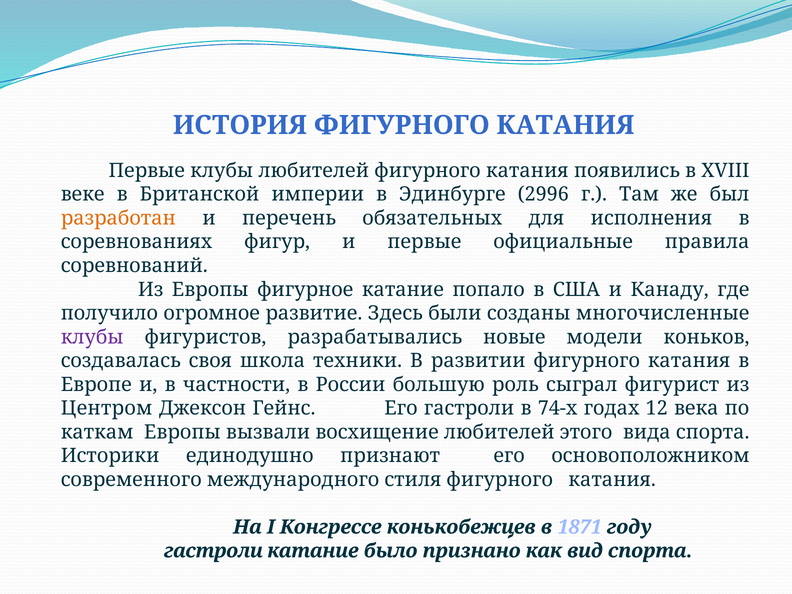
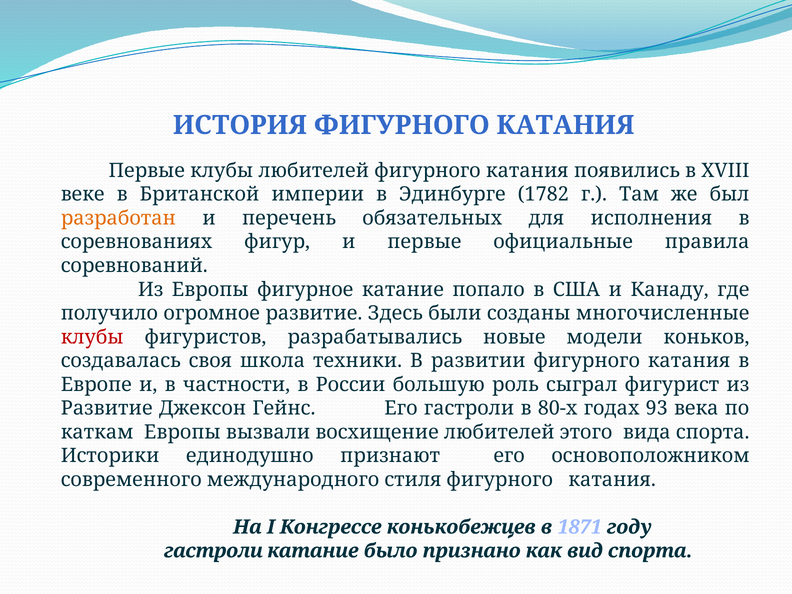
2996: 2996 -> 1782
клубы at (92, 337) colour: purple -> red
Центром at (107, 408): Центром -> Развитие
74-х: 74-х -> 80-х
12: 12 -> 93
